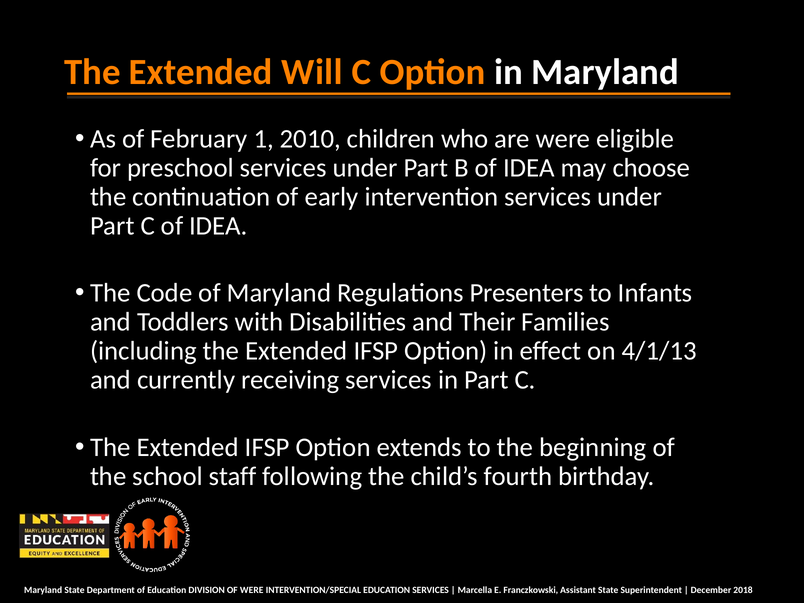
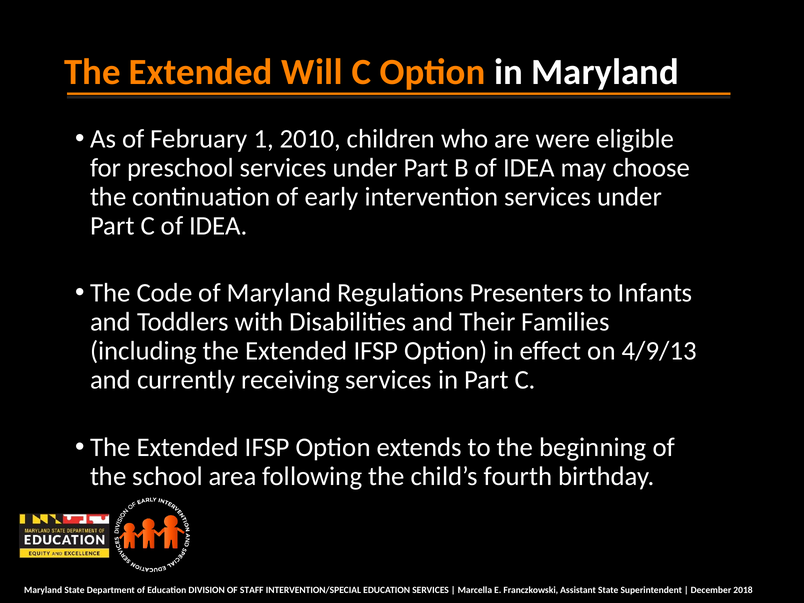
4/1/13: 4/1/13 -> 4/9/13
staff: staff -> area
OF WERE: WERE -> STAFF
